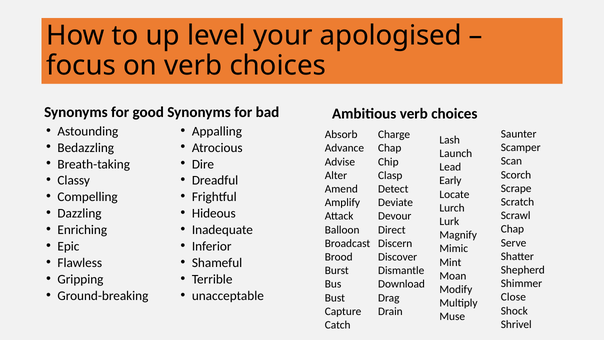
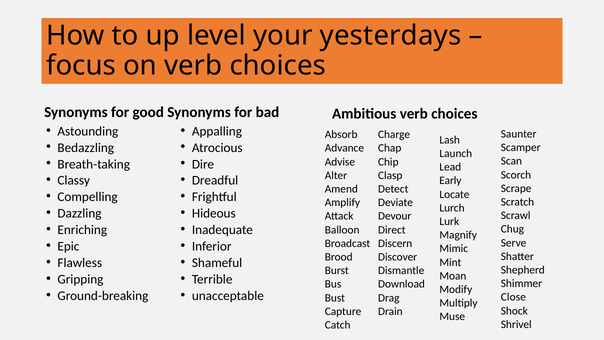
apologised: apologised -> yesterdays
Chap at (512, 229): Chap -> Chug
